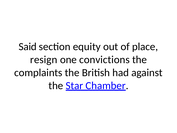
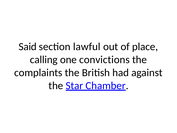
equity: equity -> lawful
resign: resign -> calling
